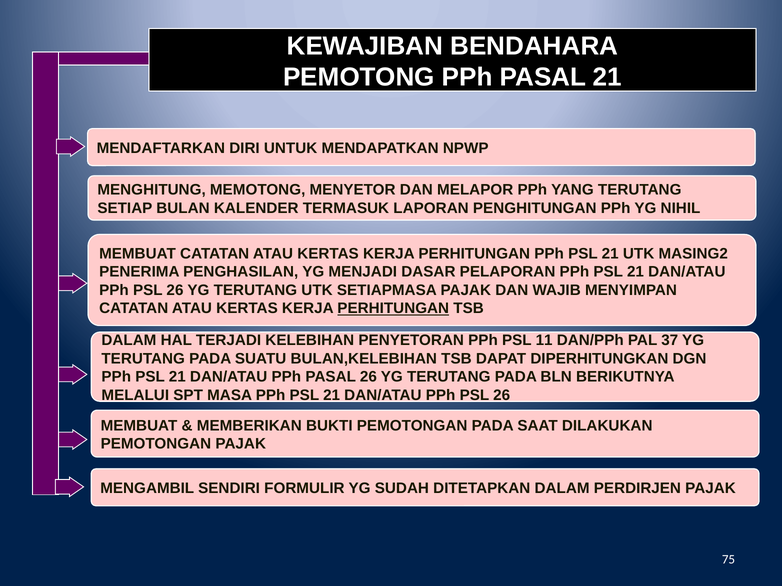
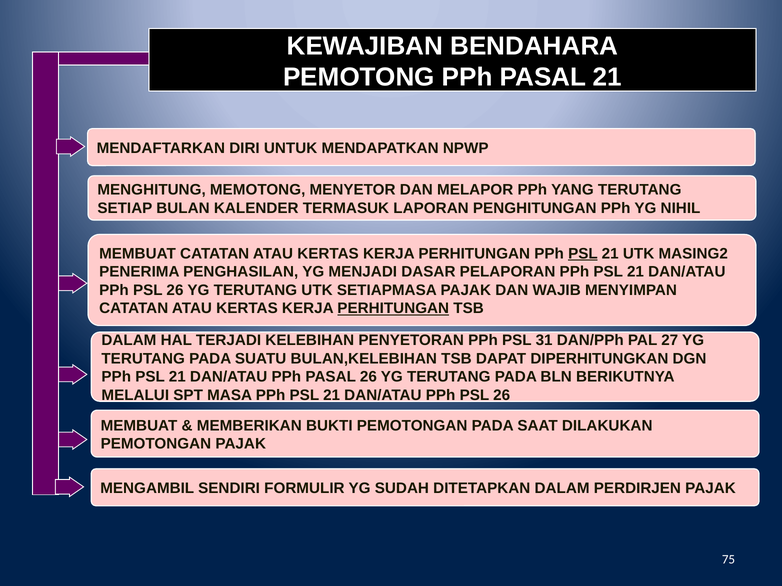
PSL at (583, 254) underline: none -> present
11: 11 -> 31
37: 37 -> 27
